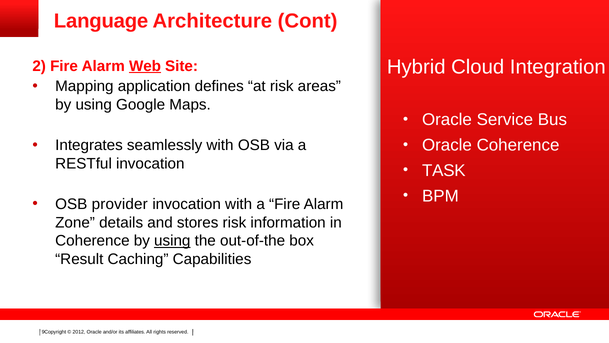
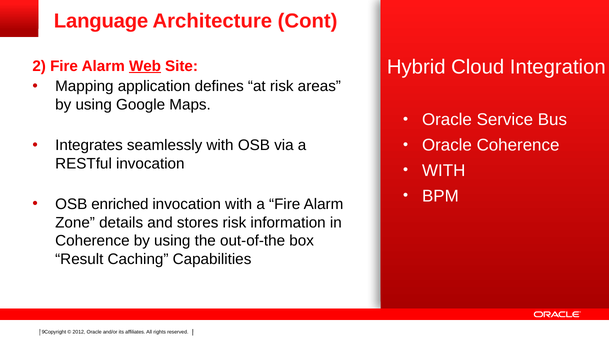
TASK at (444, 170): TASK -> WITH
provider: provider -> enriched
using at (172, 241) underline: present -> none
